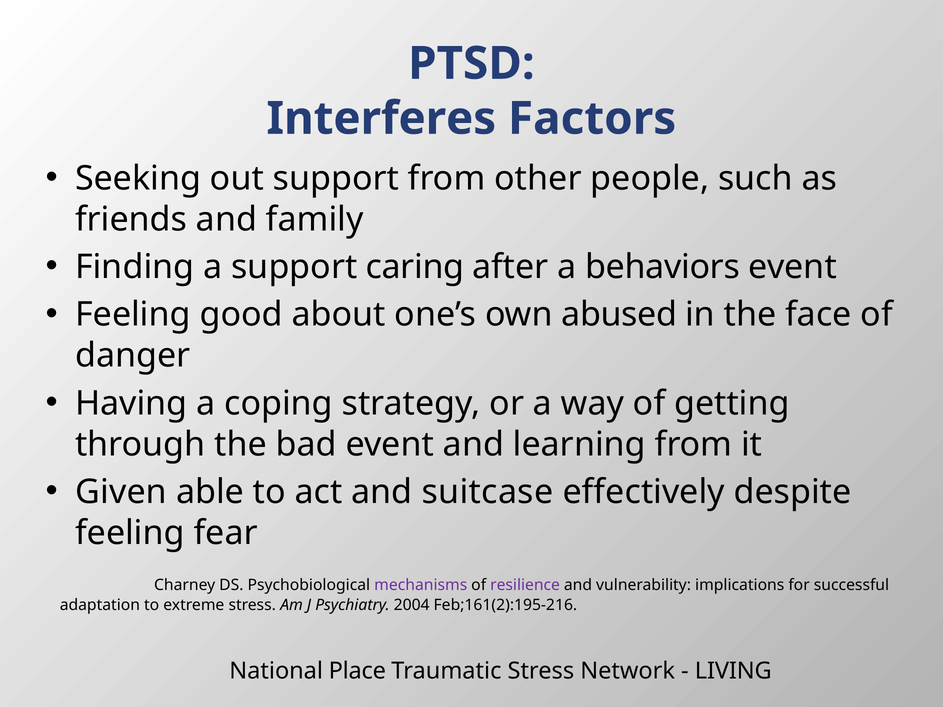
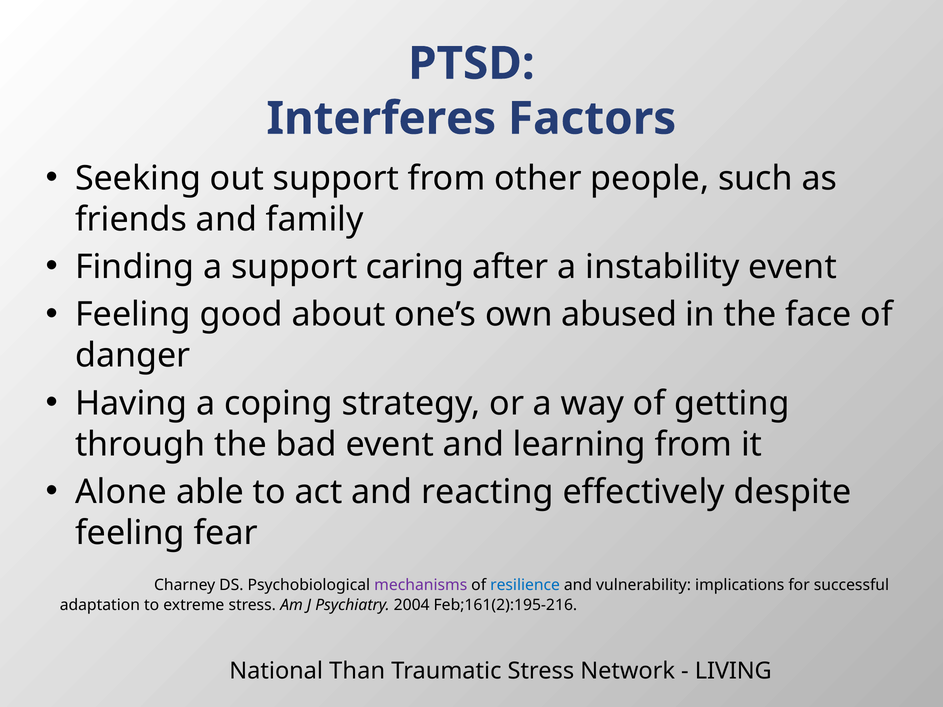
behaviors: behaviors -> instability
Given: Given -> Alone
suitcase: suitcase -> reacting
resilience colour: purple -> blue
Place: Place -> Than
